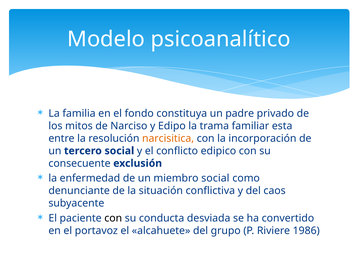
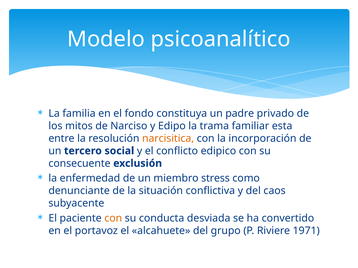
miembro social: social -> stress
con at (113, 219) colour: black -> orange
1986: 1986 -> 1971
